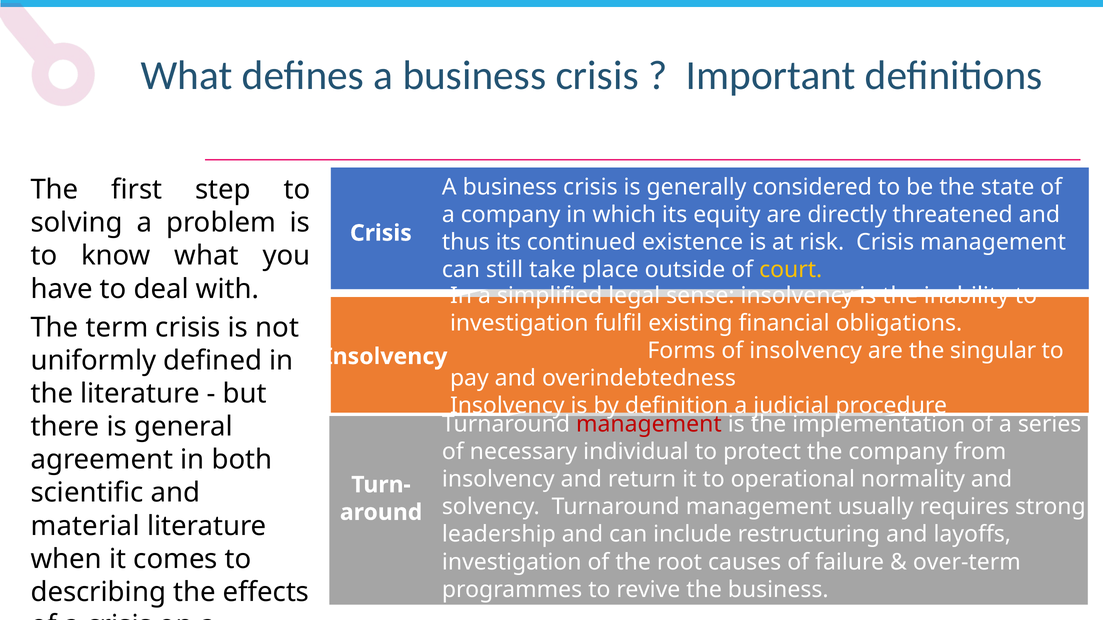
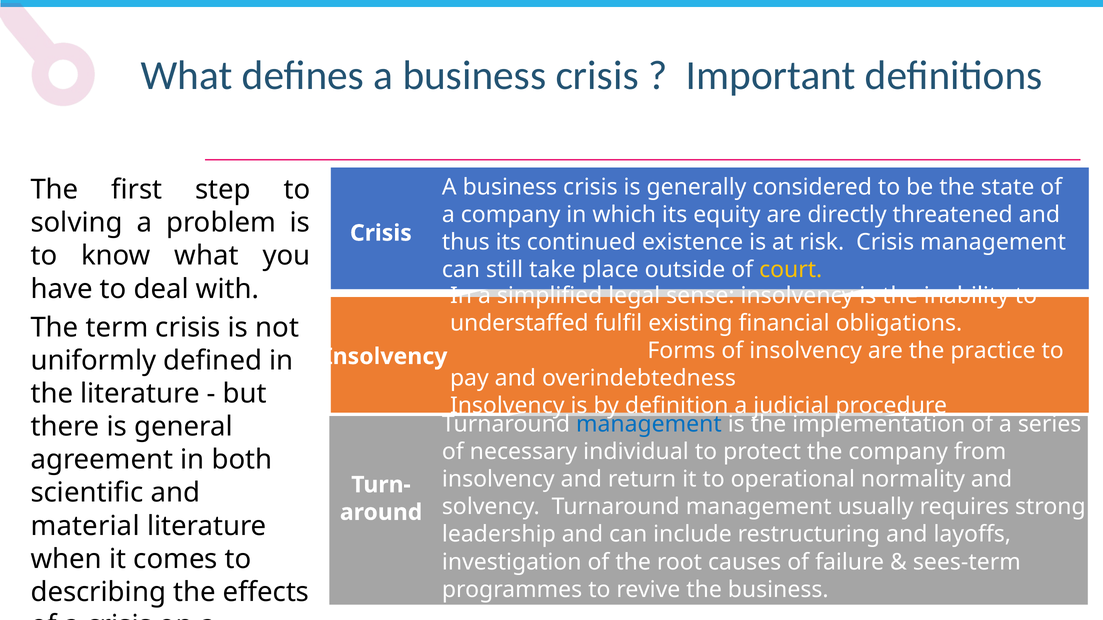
investigation at (519, 323): investigation -> understaffed
singular: singular -> practice
management at (649, 424) colour: red -> blue
over-term: over-term -> sees-term
